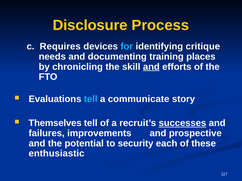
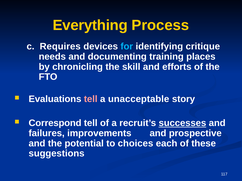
Disclosure: Disclosure -> Everything
and at (151, 67) underline: present -> none
tell at (91, 99) colour: light blue -> pink
communicate: communicate -> unacceptable
Themselves: Themselves -> Correspond
security: security -> choices
enthusiastic: enthusiastic -> suggestions
